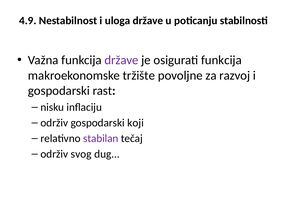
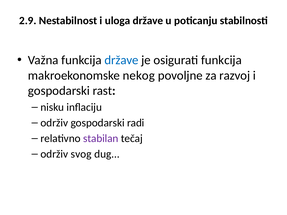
4.9: 4.9 -> 2.9
države at (121, 60) colour: purple -> blue
tržište: tržište -> nekog
koji: koji -> radi
